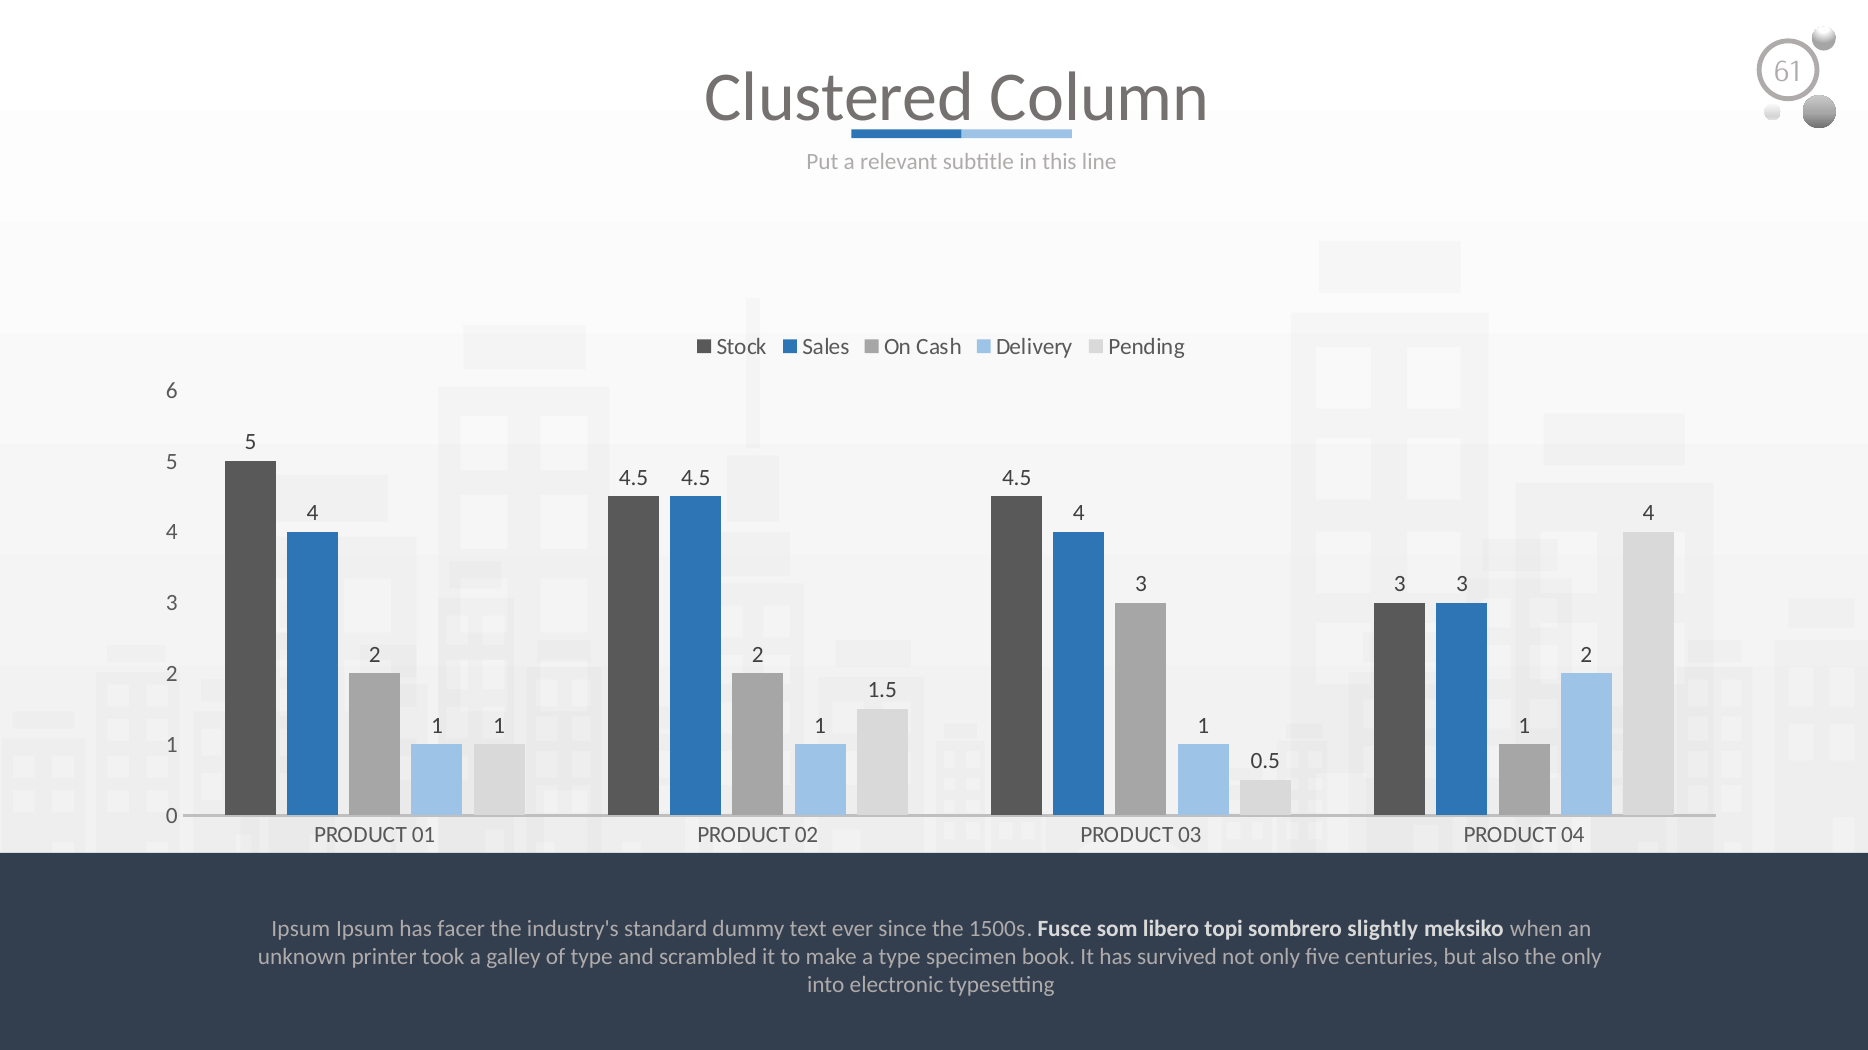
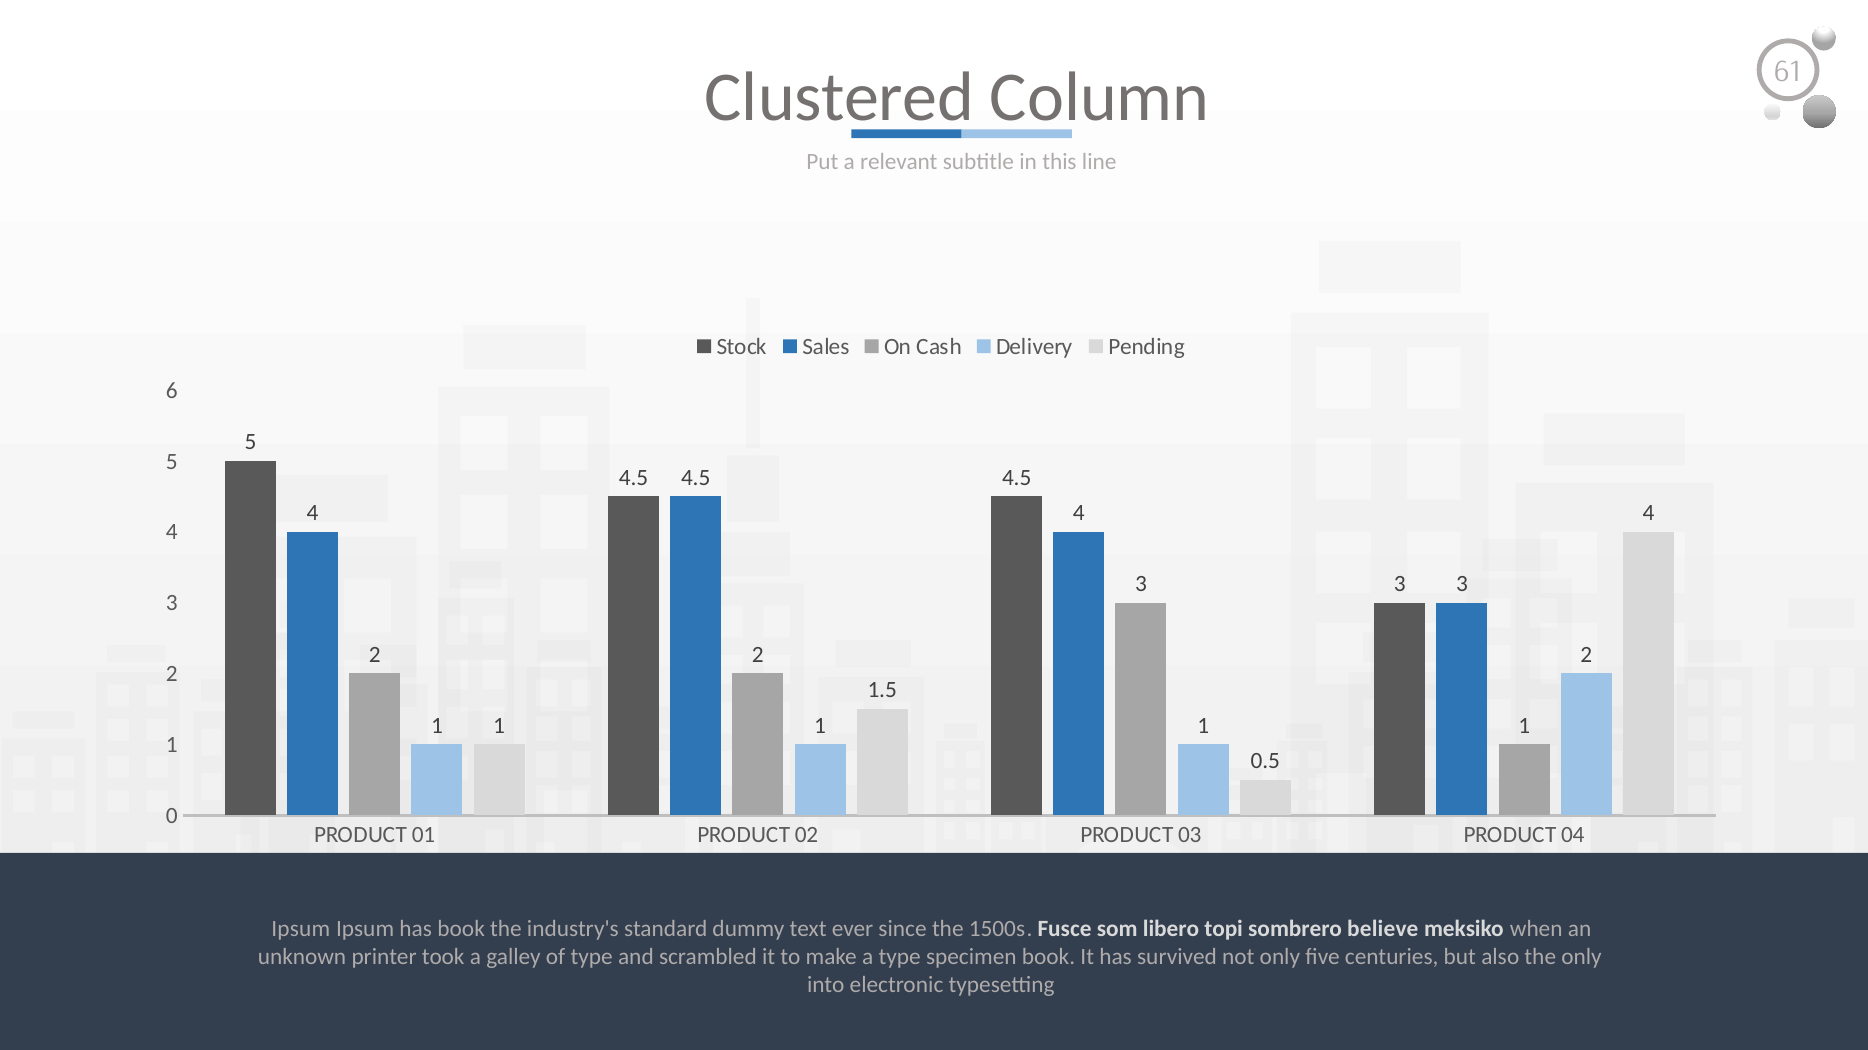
has facer: facer -> book
slightly: slightly -> believe
